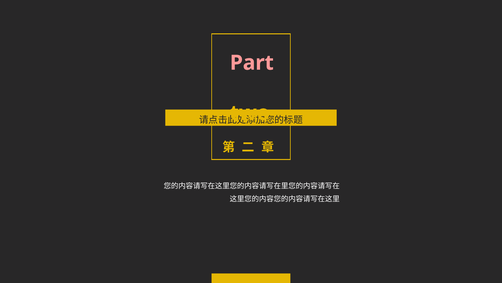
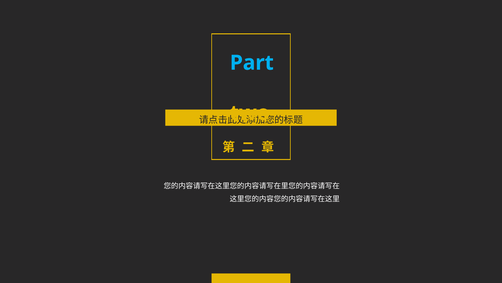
Part colour: pink -> light blue
